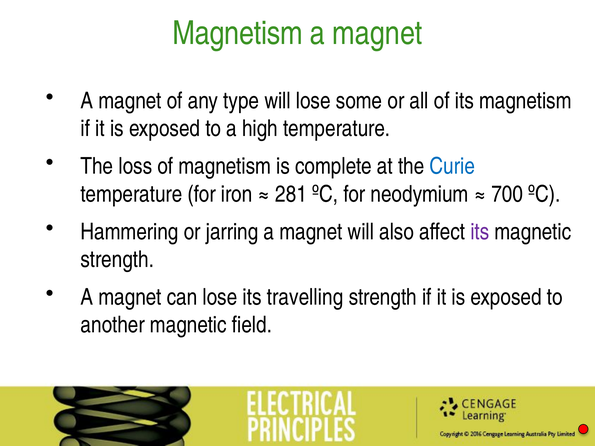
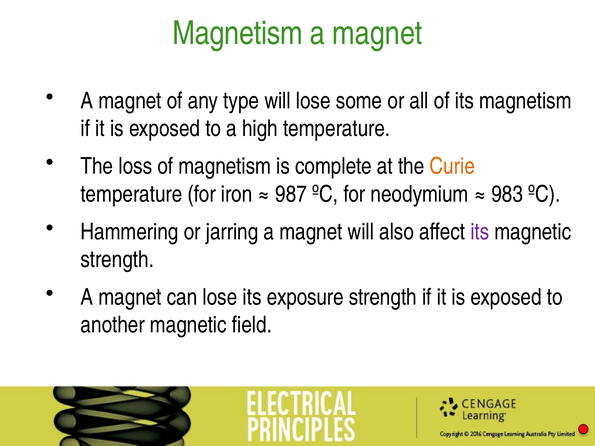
Curie colour: blue -> orange
281: 281 -> 987
700: 700 -> 983
travelling: travelling -> exposure
